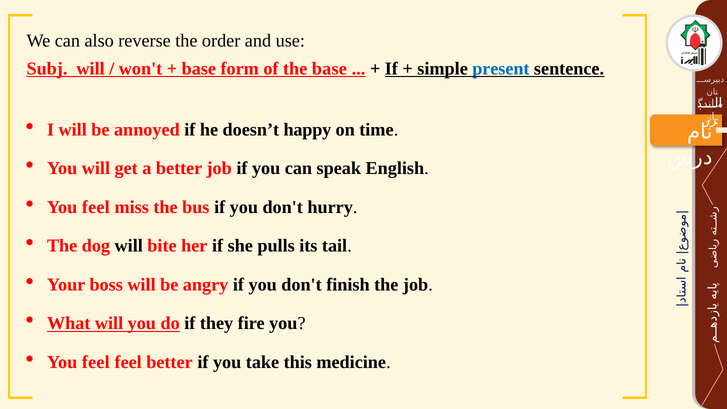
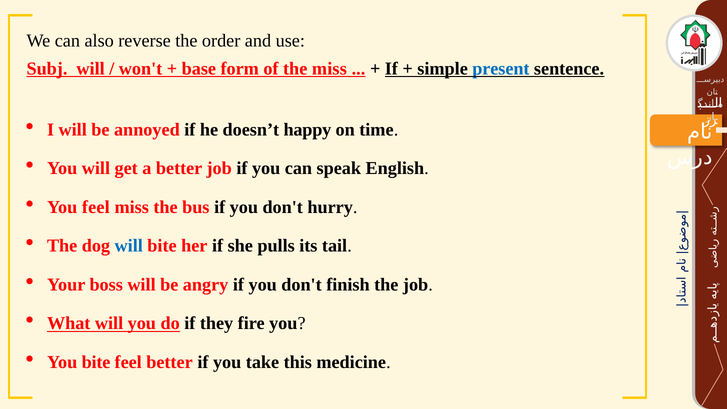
the base: base -> miss
will at (129, 246) colour: black -> blue
feel at (96, 362): feel -> bite
